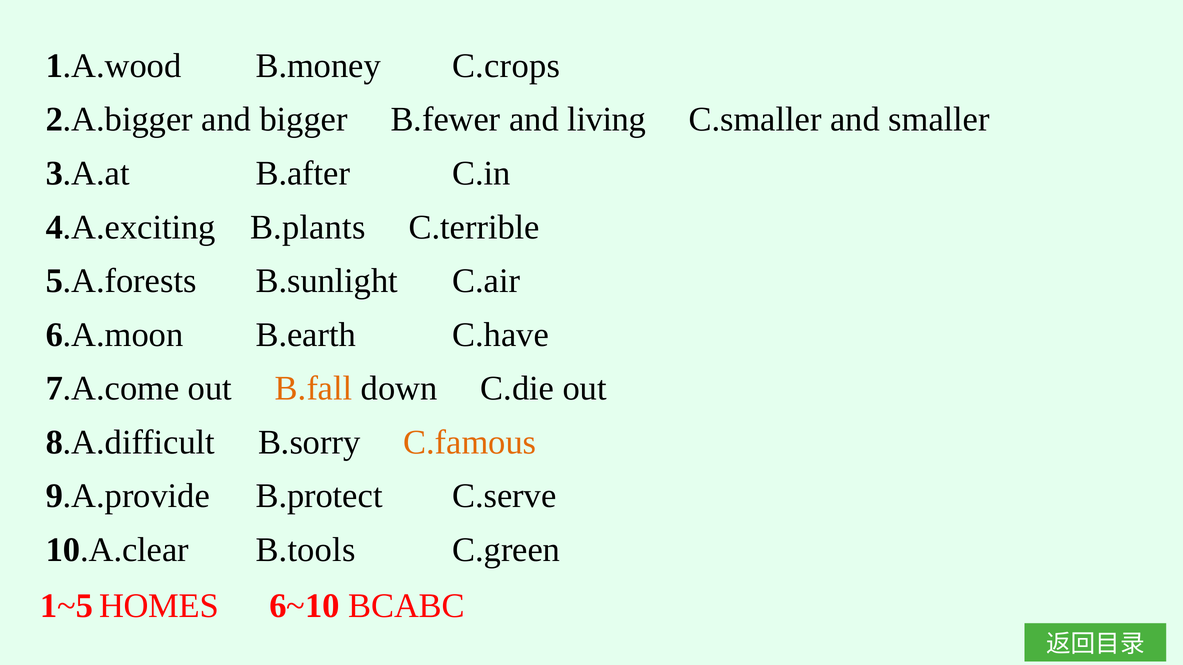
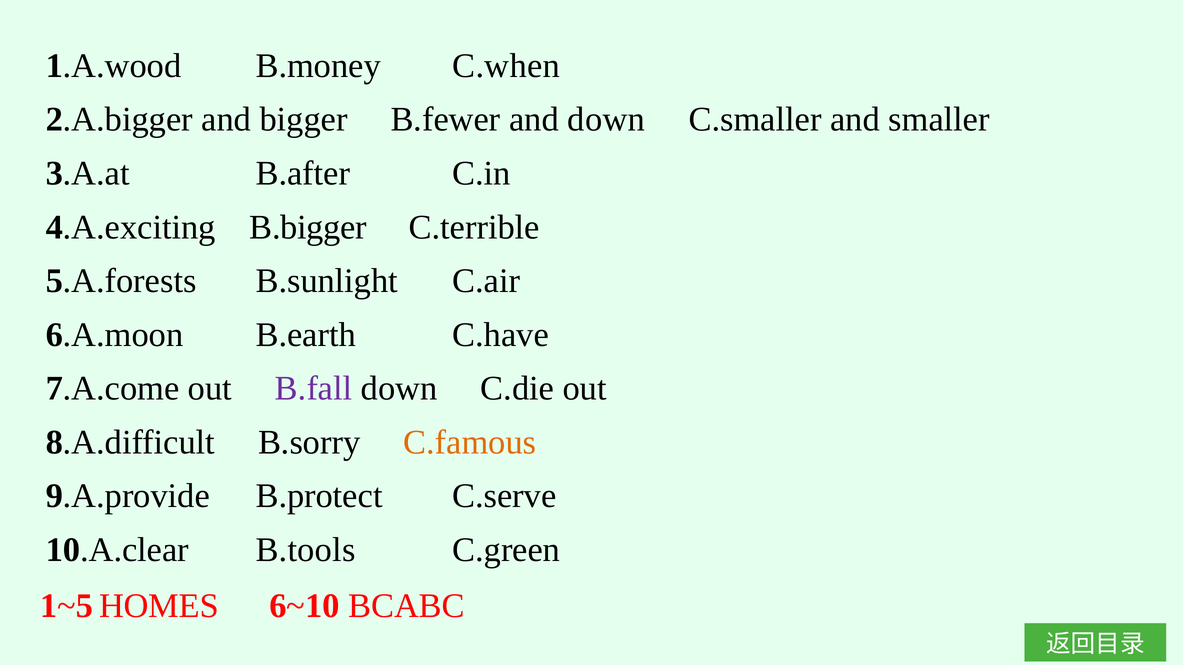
C.crops: C.crops -> C.when
and living: living -> down
B.plants: B.plants -> B.bigger
B.fall colour: orange -> purple
